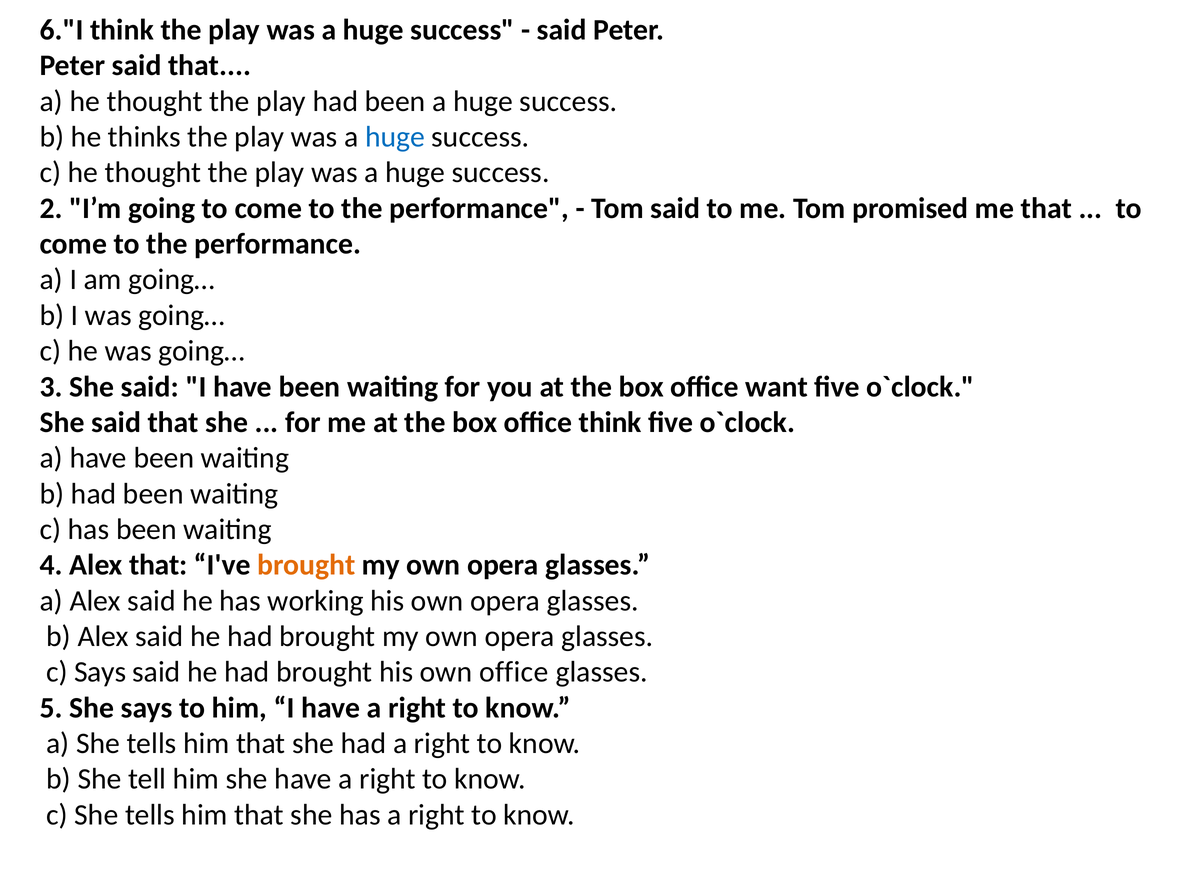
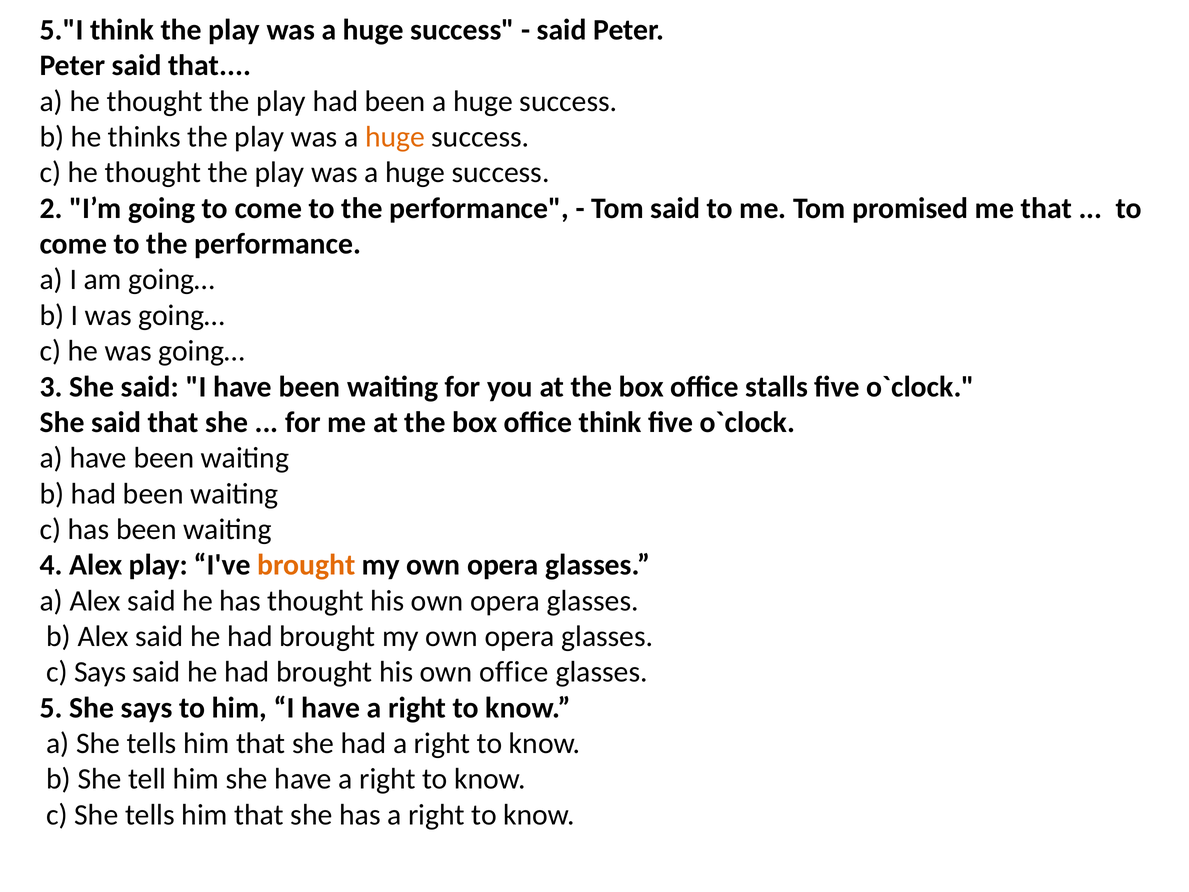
6."I: 6."I -> 5."I
huge at (395, 137) colour: blue -> orange
want: want -> stalls
Alex that: that -> play
has working: working -> thought
